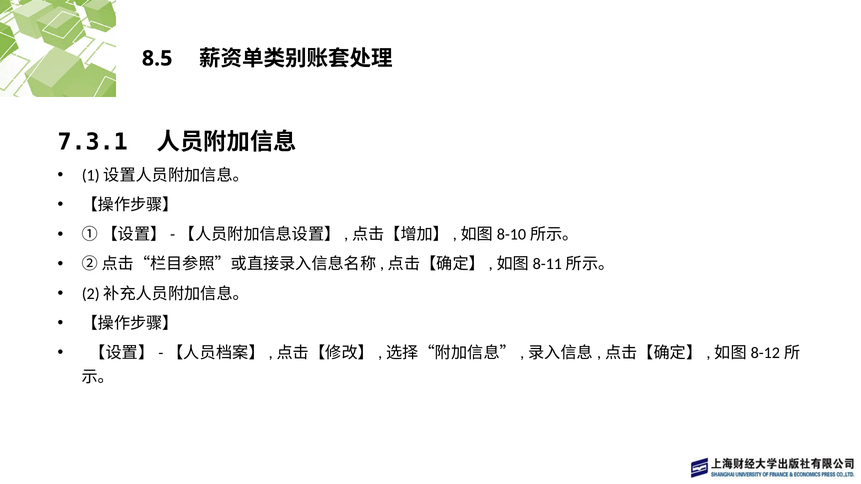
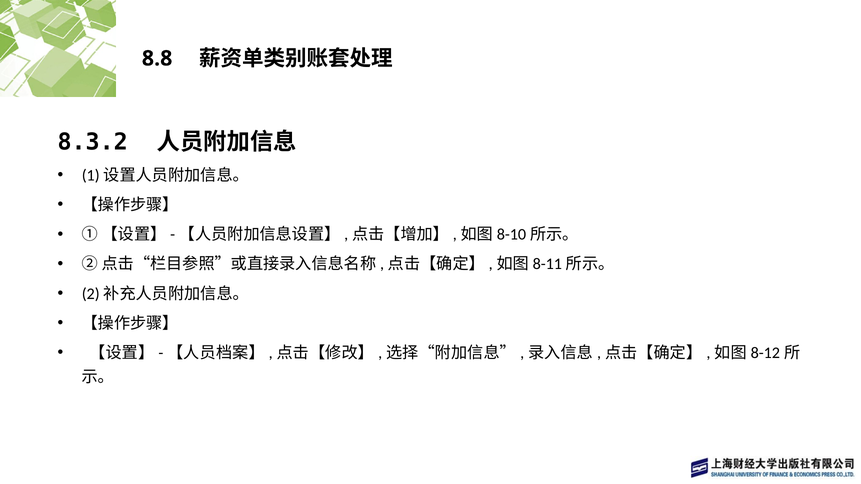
8.5: 8.5 -> 8.8
7.3.1: 7.3.1 -> 8.3.2
